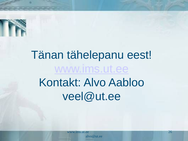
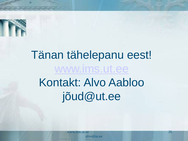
veel@ut.ee: veel@ut.ee -> jõud@ut.ee
